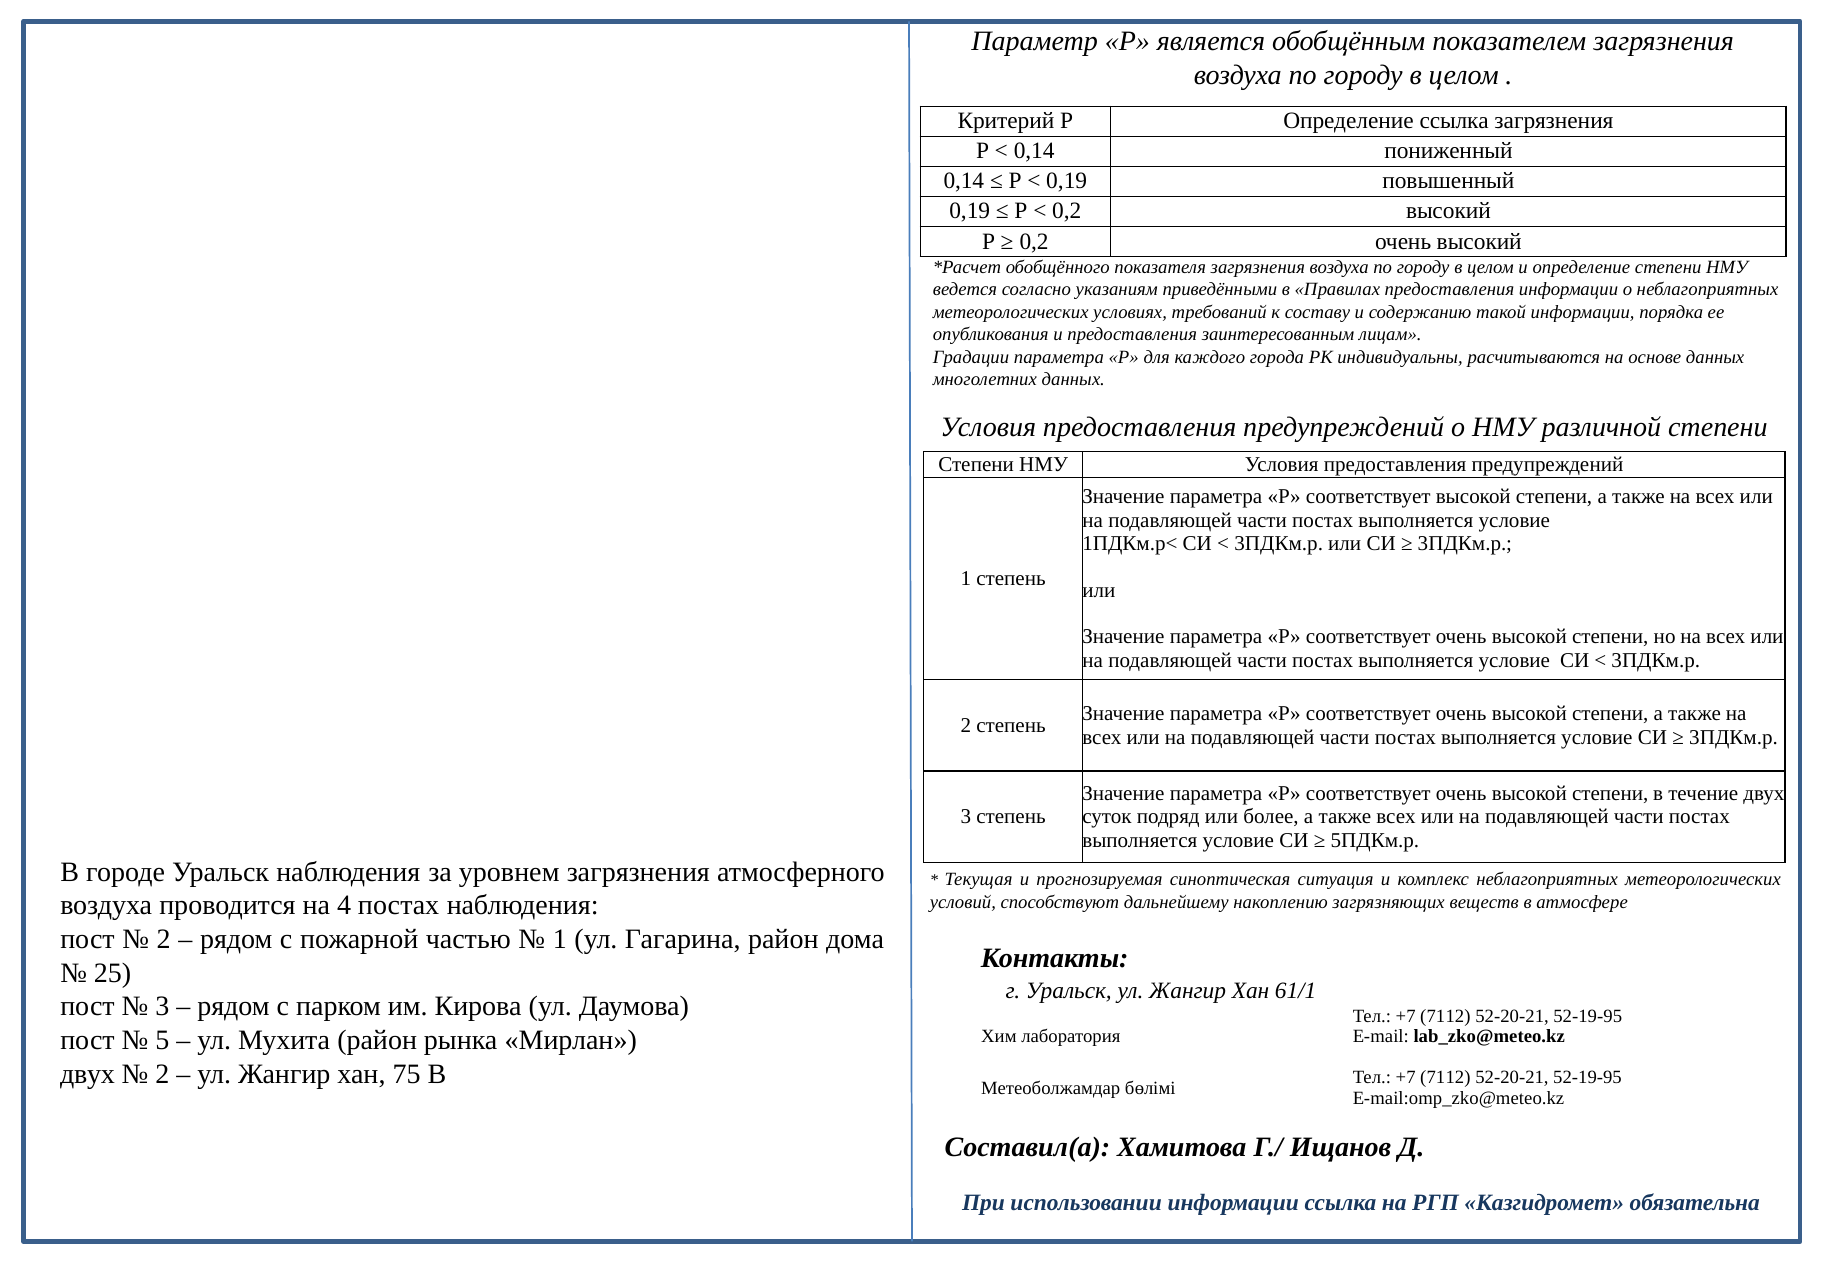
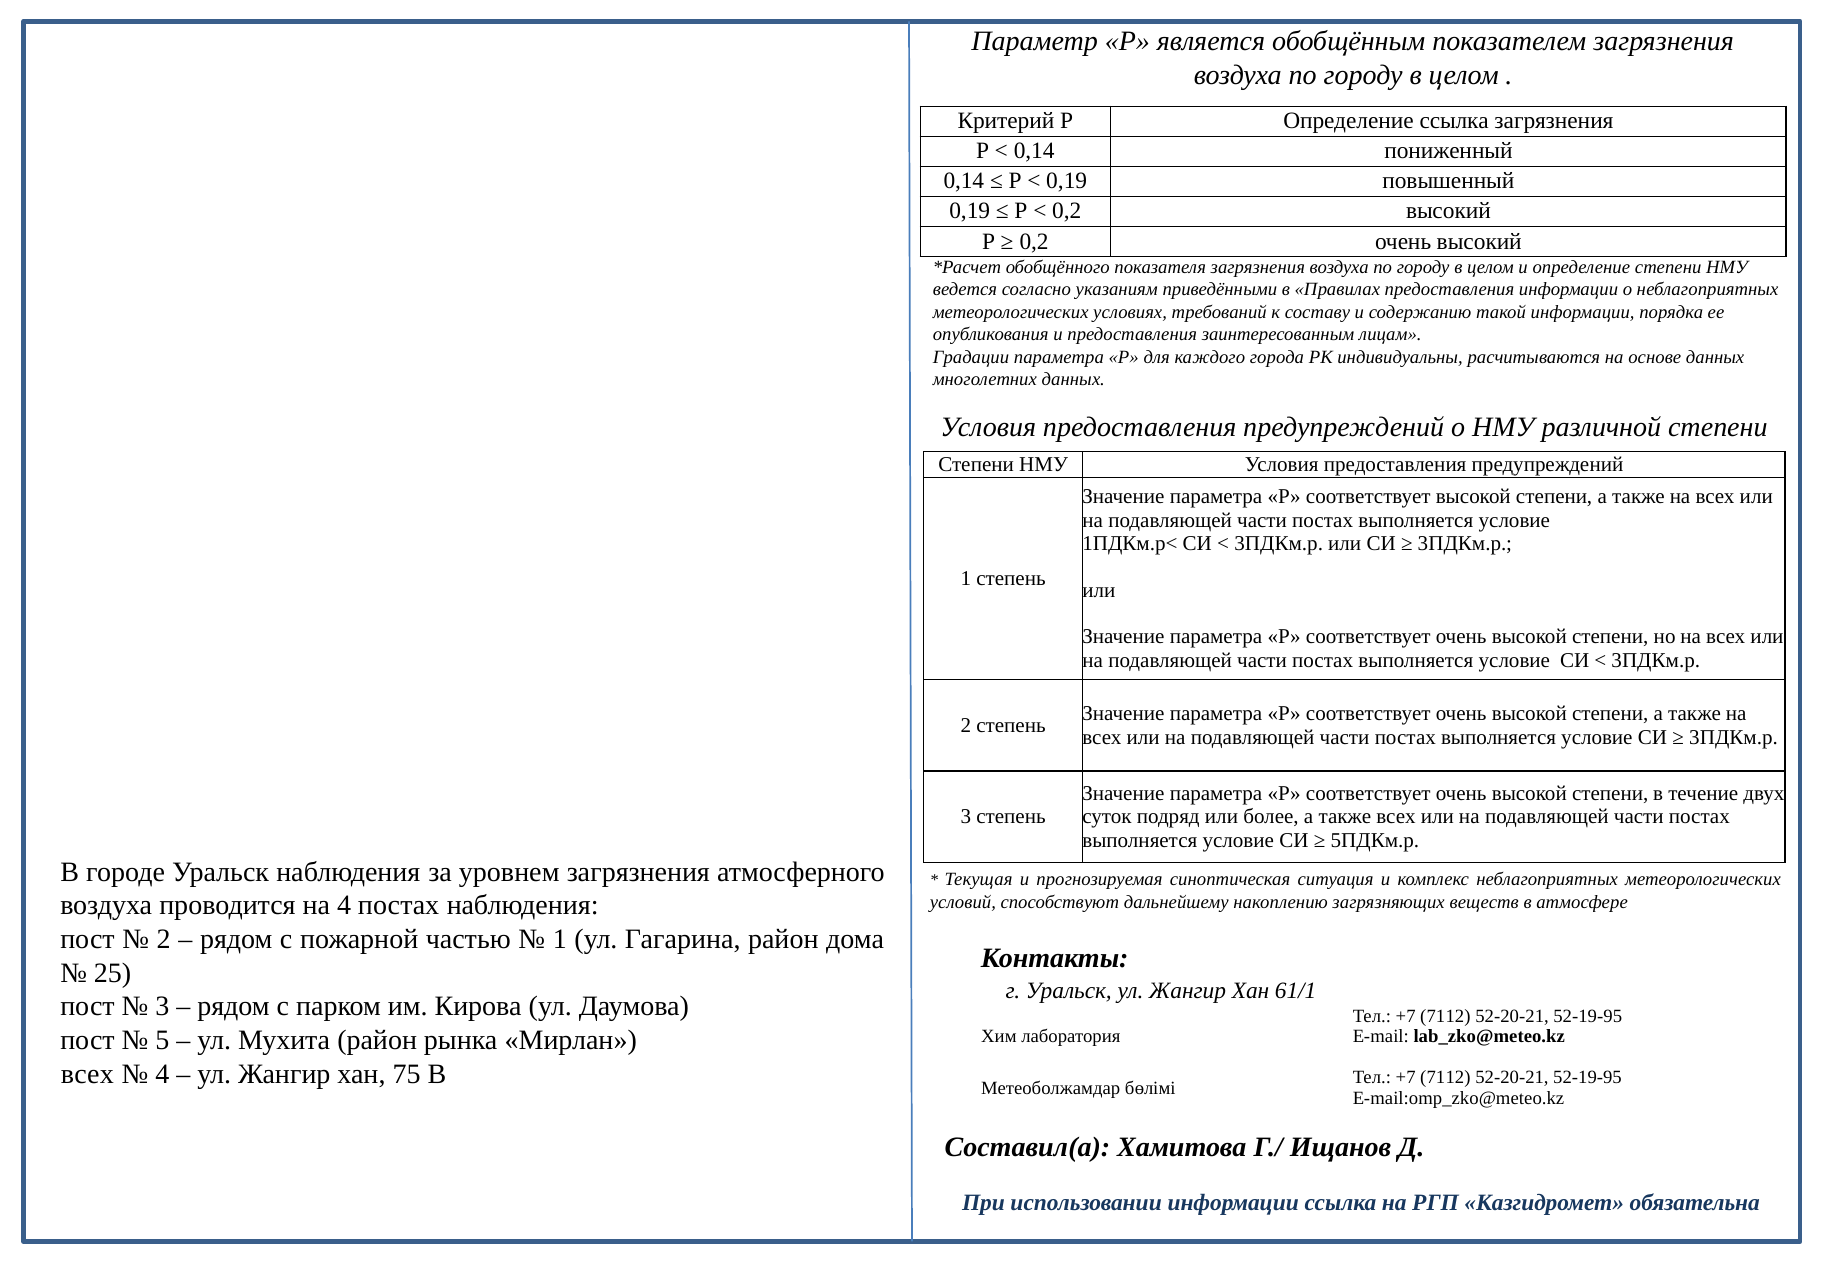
двух at (88, 1074): двух -> всех
2 at (162, 1074): 2 -> 4
